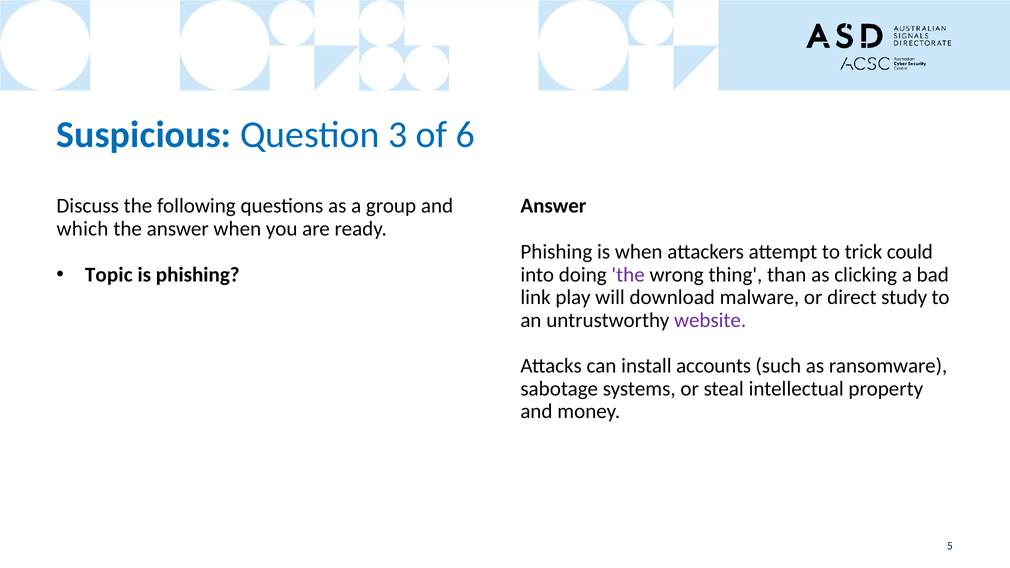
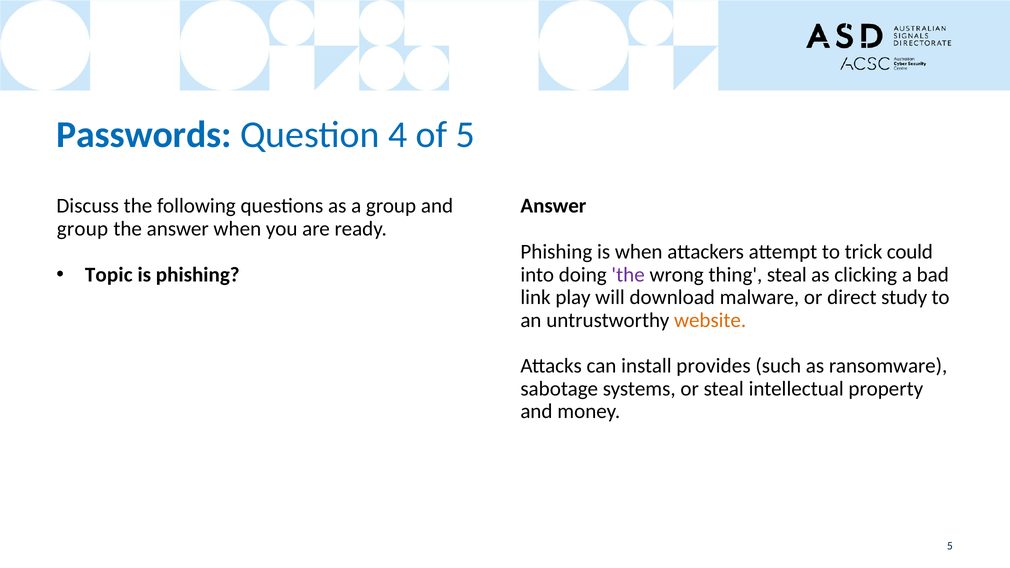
Suspicious: Suspicious -> Passwords
3: 3 -> 4
of 6: 6 -> 5
which at (82, 229): which -> group
thing than: than -> steal
website colour: purple -> orange
accounts: accounts -> provides
